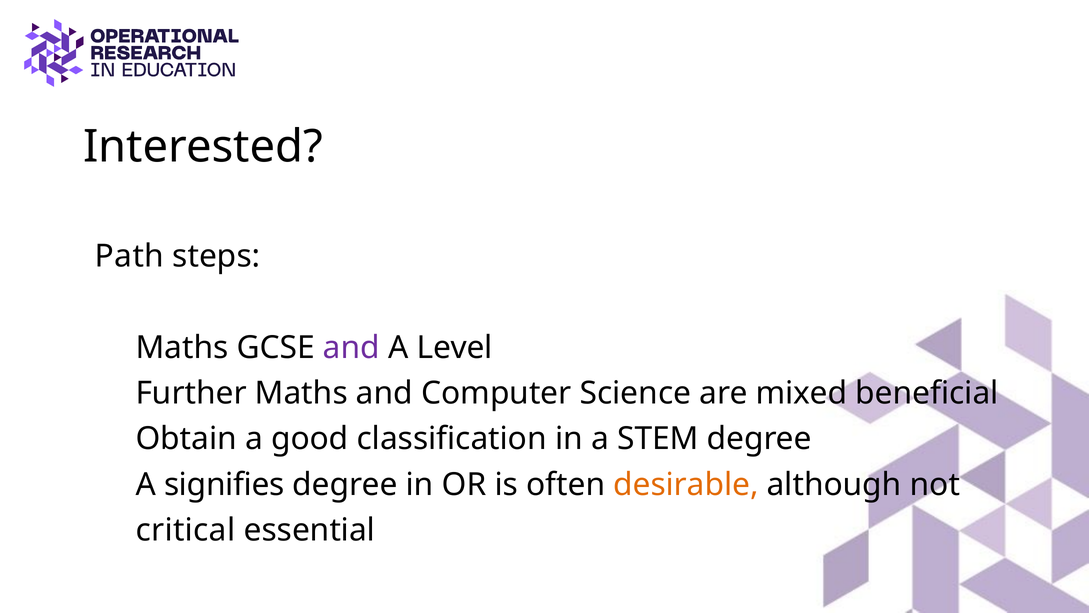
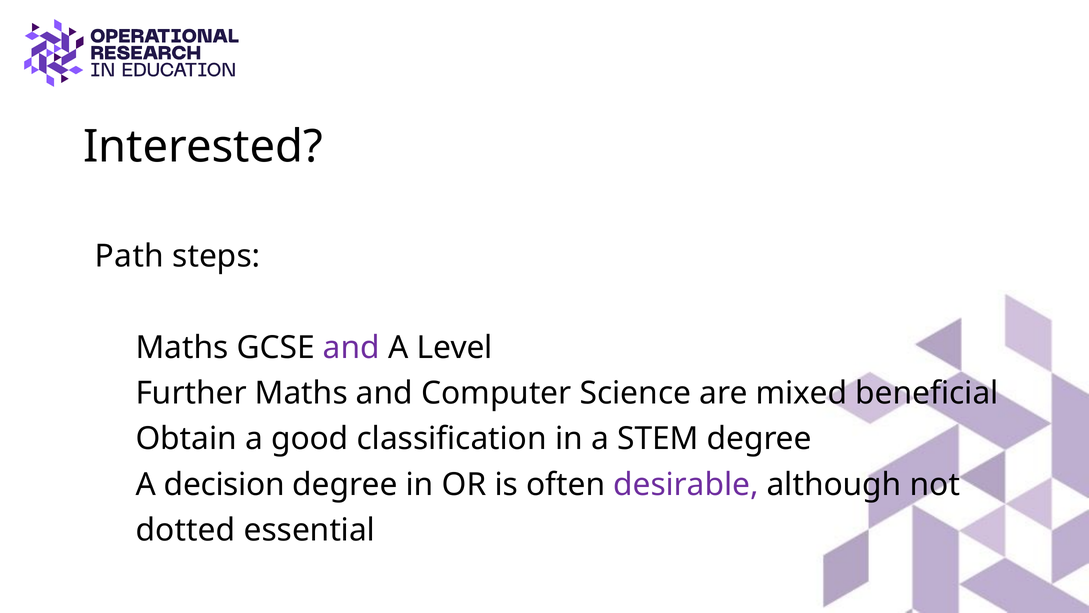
signifies: signifies -> decision
desirable colour: orange -> purple
critical: critical -> dotted
